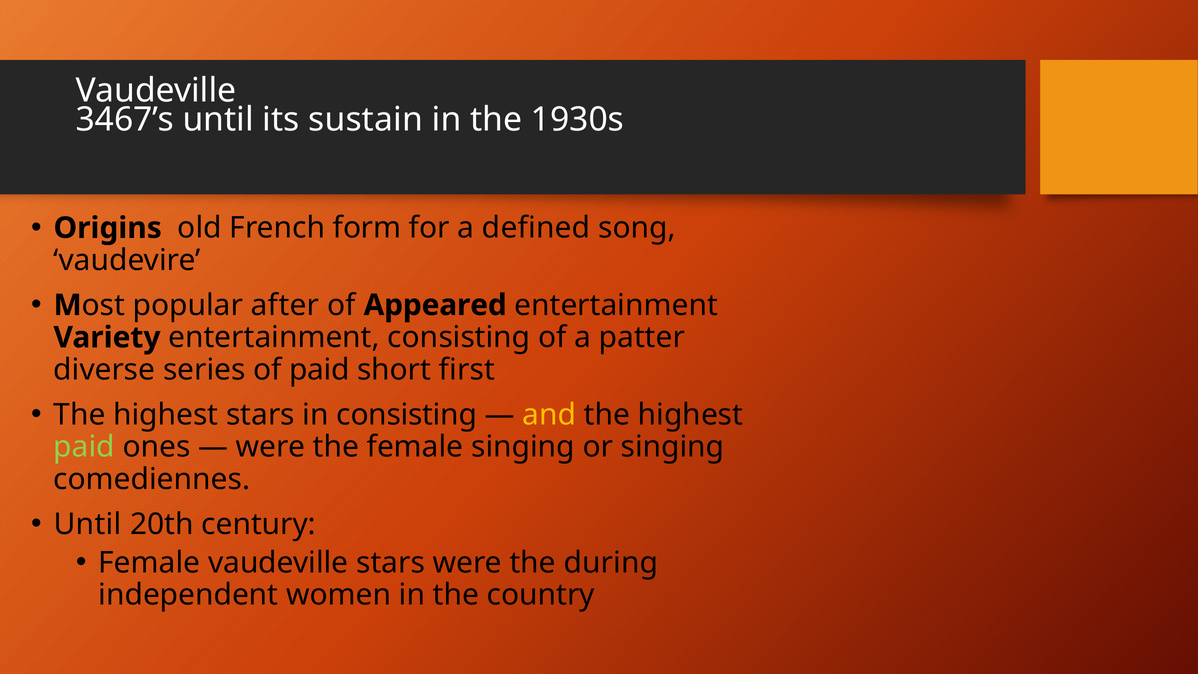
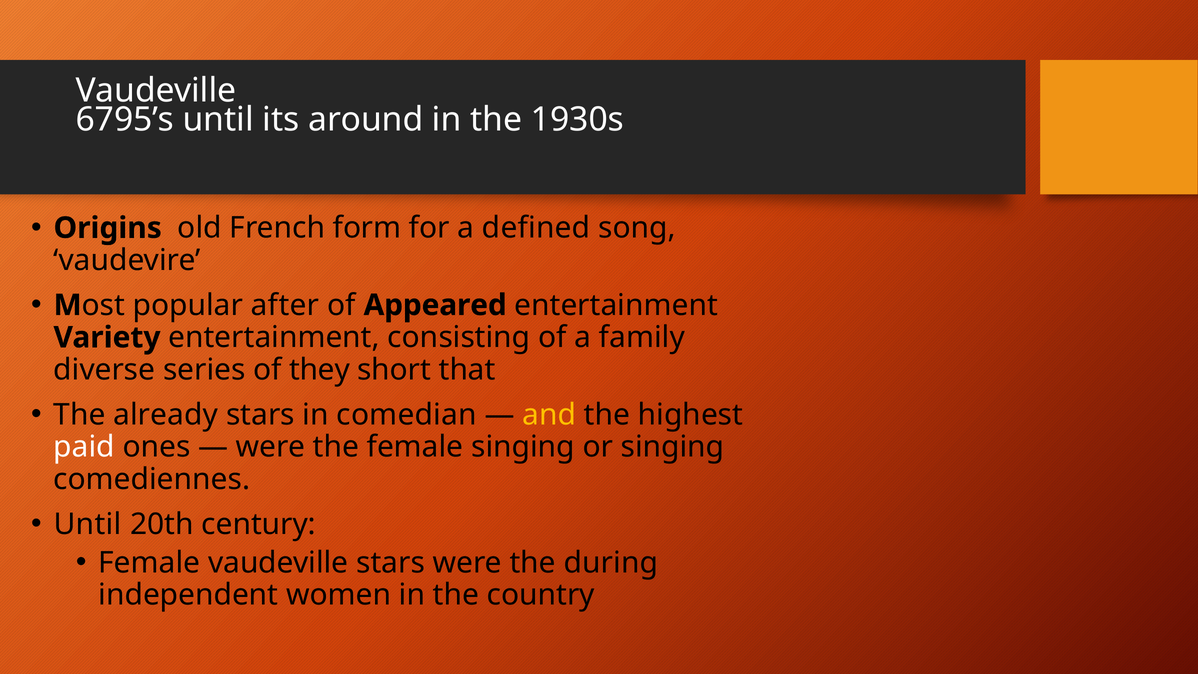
3467’s: 3467’s -> 6795’s
sustain: sustain -> around
patter: patter -> family
of paid: paid -> they
first: first -> that
highest at (166, 415): highest -> already
in consisting: consisting -> comedian
paid at (84, 447) colour: light green -> white
